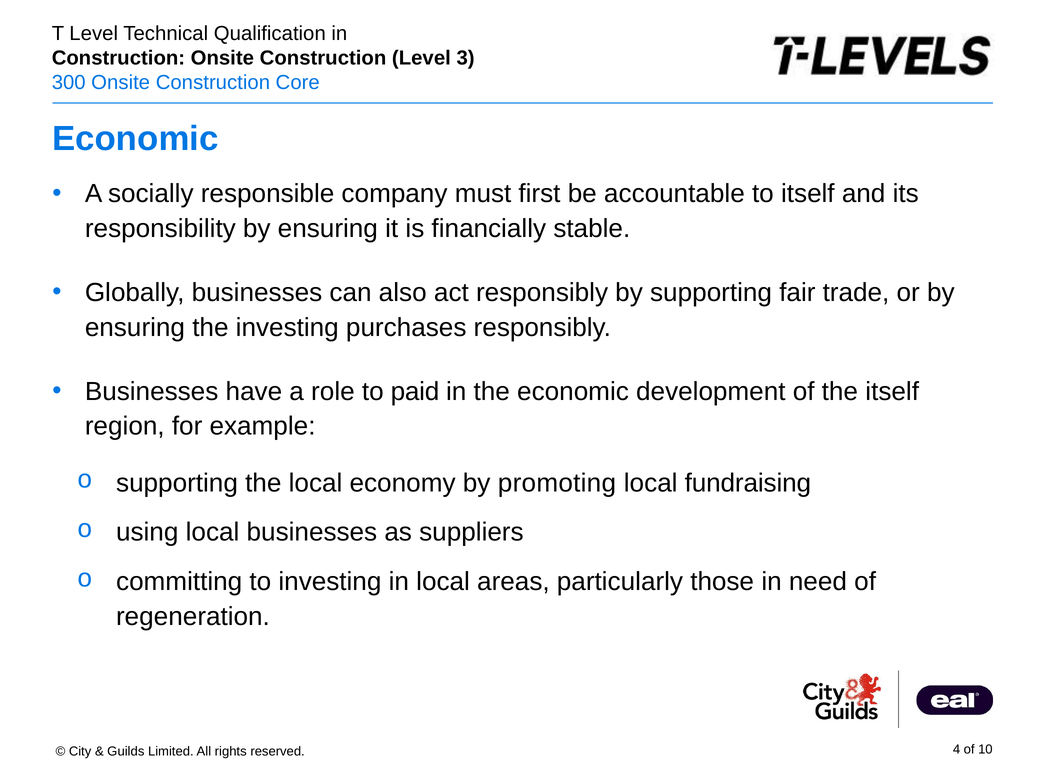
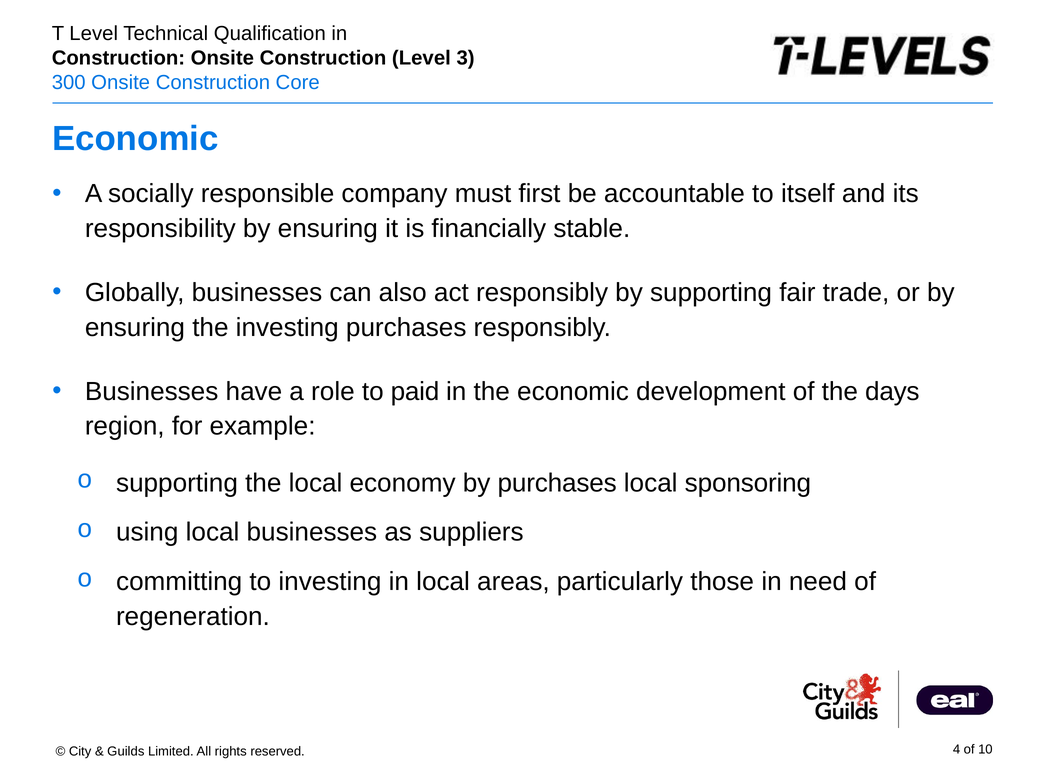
the itself: itself -> days
by promoting: promoting -> purchases
fundraising: fundraising -> sponsoring
